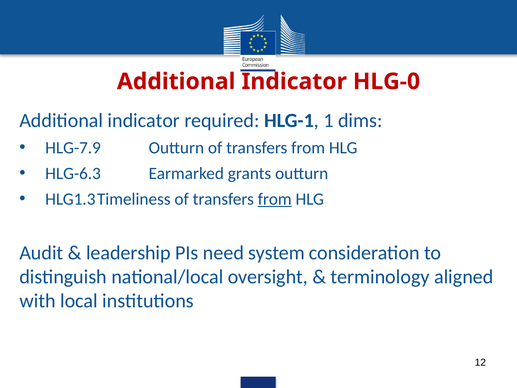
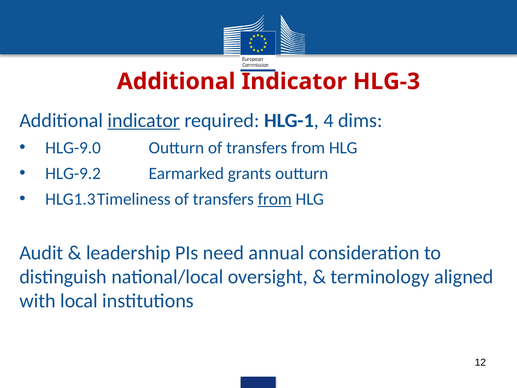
HLG-0: HLG-0 -> HLG-3
indicator at (144, 120) underline: none -> present
1: 1 -> 4
HLG-7.9: HLG-7.9 -> HLG-9.0
HLG-6.3: HLG-6.3 -> HLG-9.2
system: system -> annual
